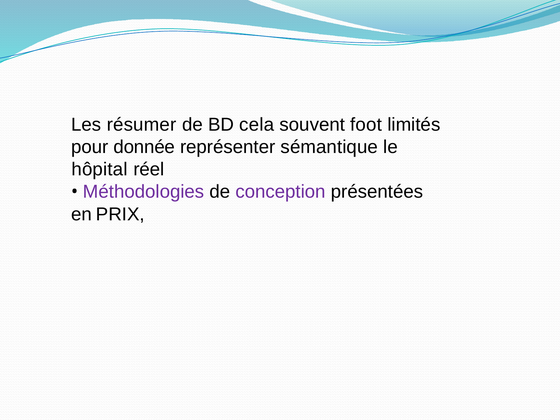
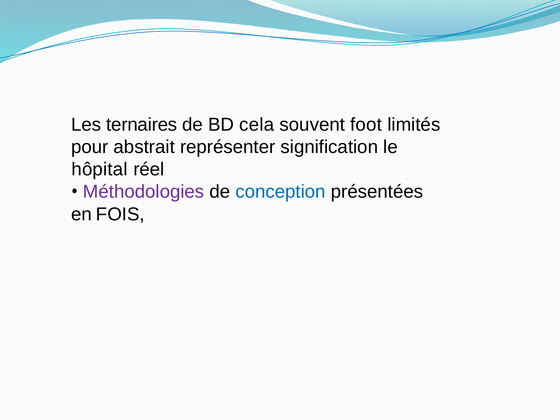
résumer: résumer -> ternaires
donnée: donnée -> abstrait
sémantique: sémantique -> signification
conception colour: purple -> blue
PRIX: PRIX -> FOIS
